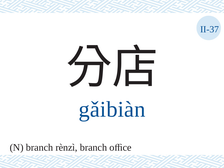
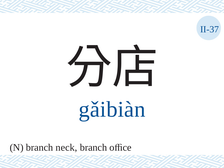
rènzì: rènzì -> neck
